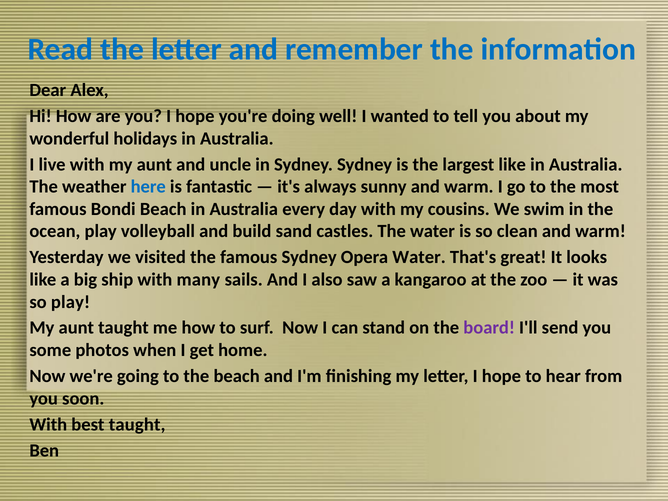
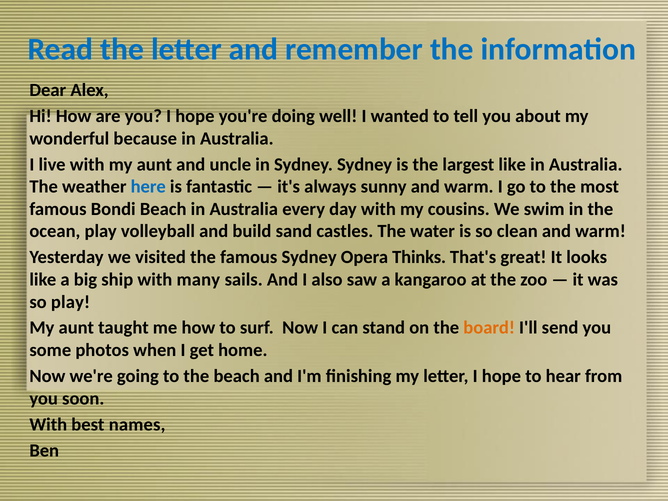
holidays: holidays -> because
Opera Water: Water -> Thinks
board colour: purple -> orange
best taught: taught -> names
